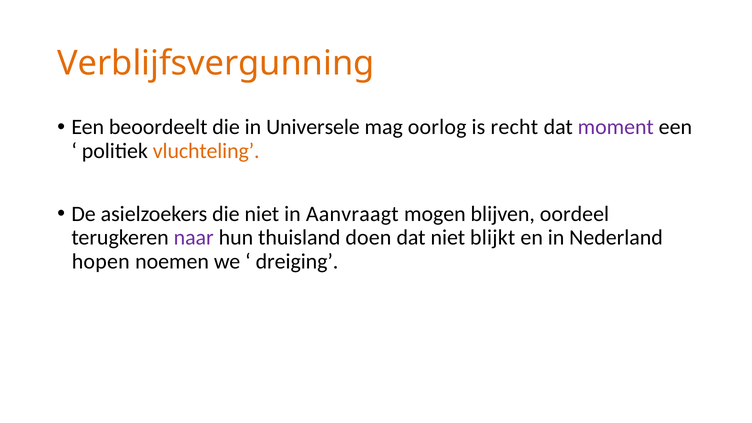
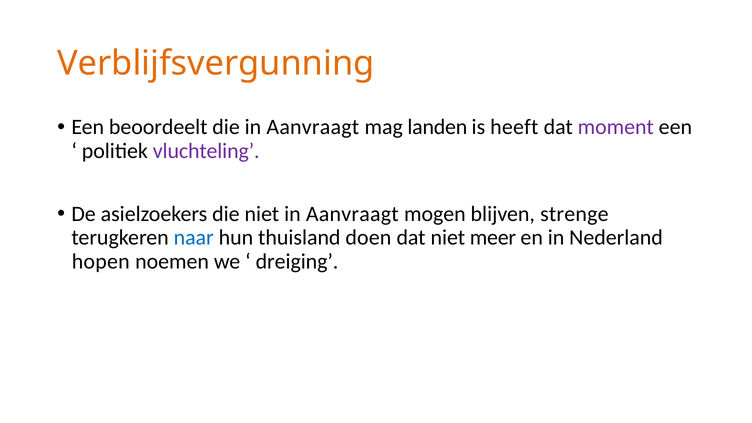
die in Universele: Universele -> Aanvraagt
oorlog: oorlog -> landen
recht: recht -> heeft
vluchteling colour: orange -> purple
oordeel: oordeel -> strenge
naar colour: purple -> blue
blijkt: blijkt -> meer
